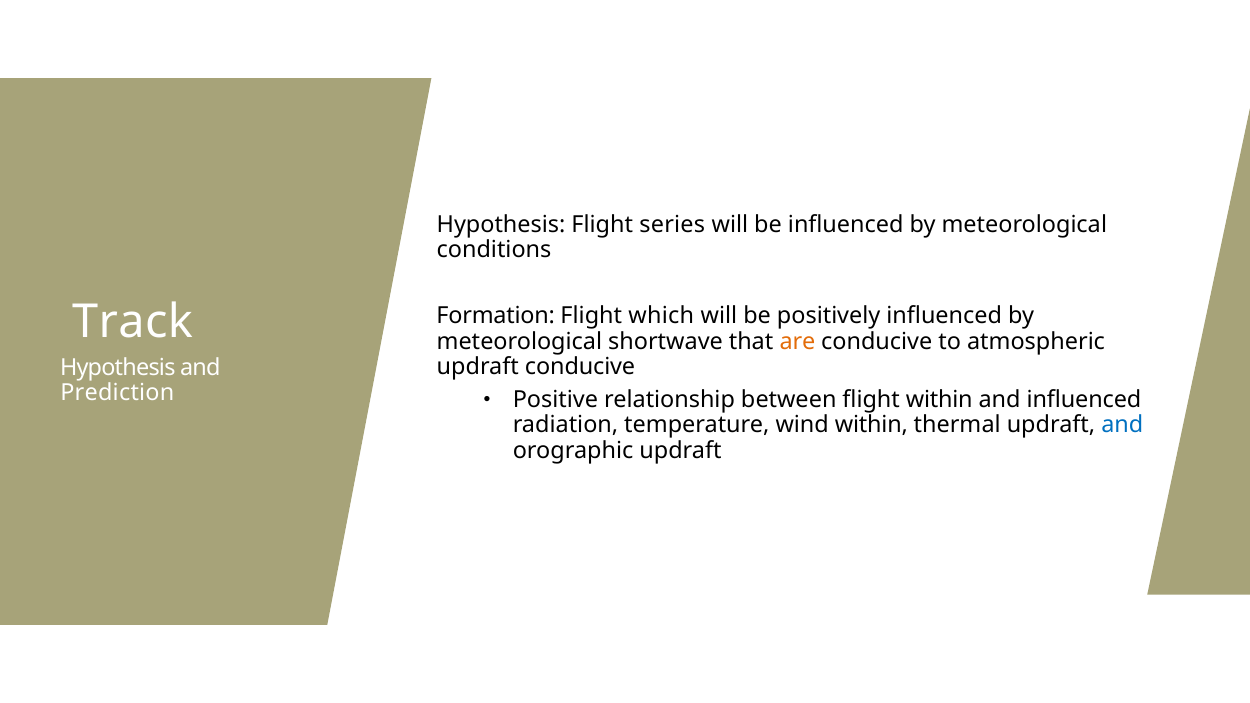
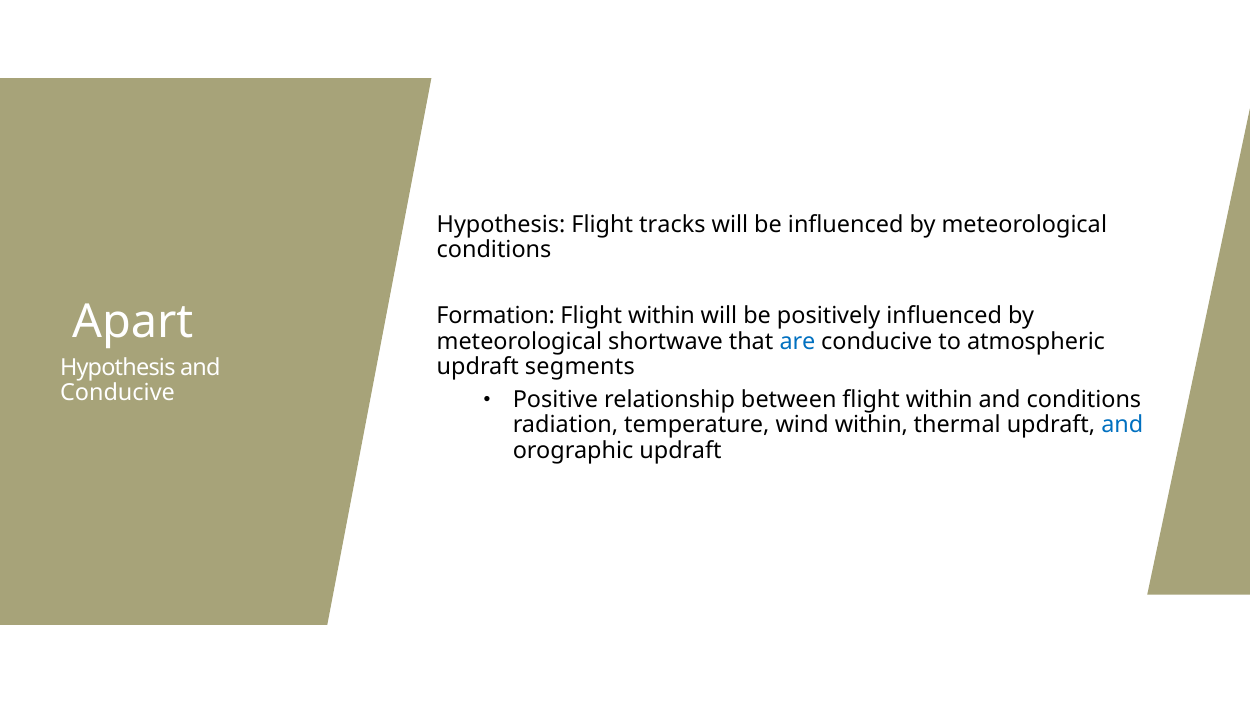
series: series -> tracks
Track: Track -> Apart
which at (661, 316): which -> within
are colour: orange -> blue
updraft conducive: conducive -> segments
Prediction at (117, 393): Prediction -> Conducive
and influenced: influenced -> conditions
